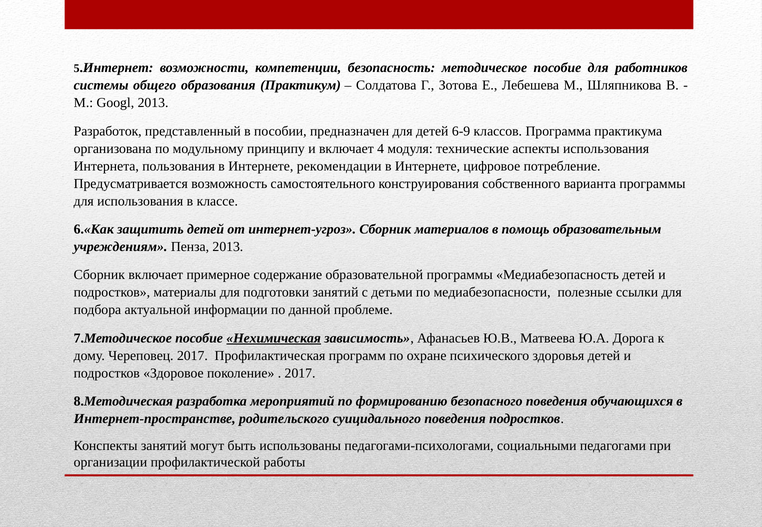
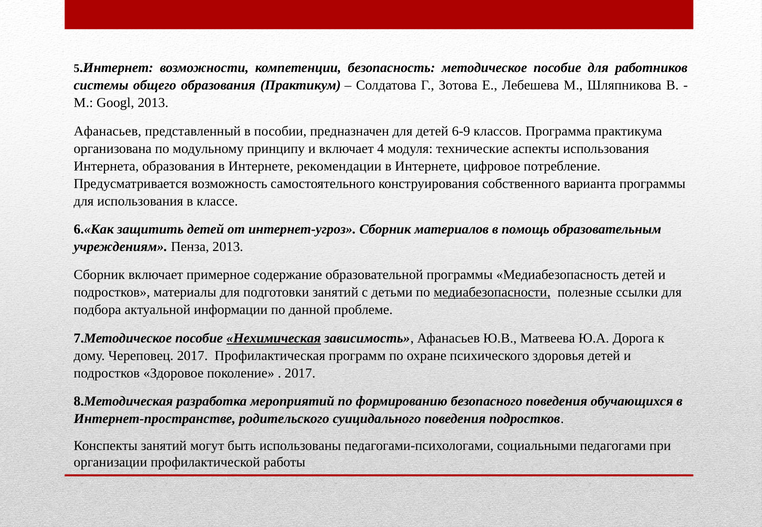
Разработок at (108, 131): Разработок -> Афанасьев
Интернета пользования: пользования -> образования
медиабезопасности underline: none -> present
